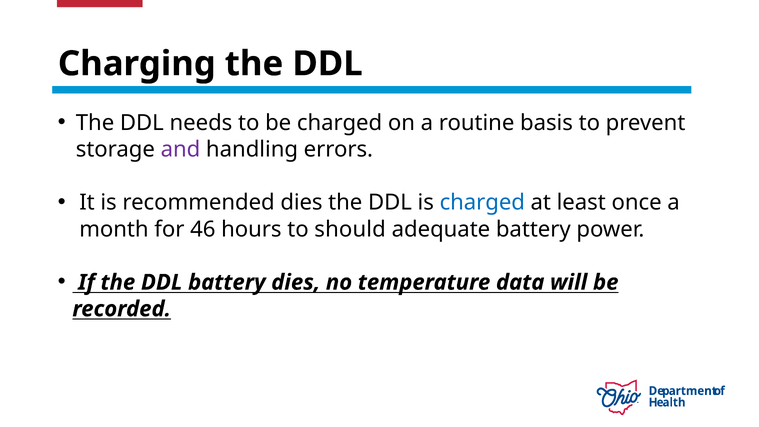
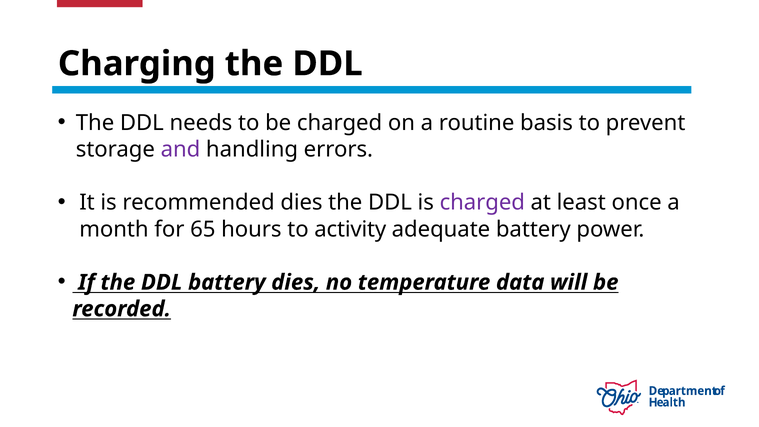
charged at (482, 203) colour: blue -> purple
46: 46 -> 65
should: should -> activity
